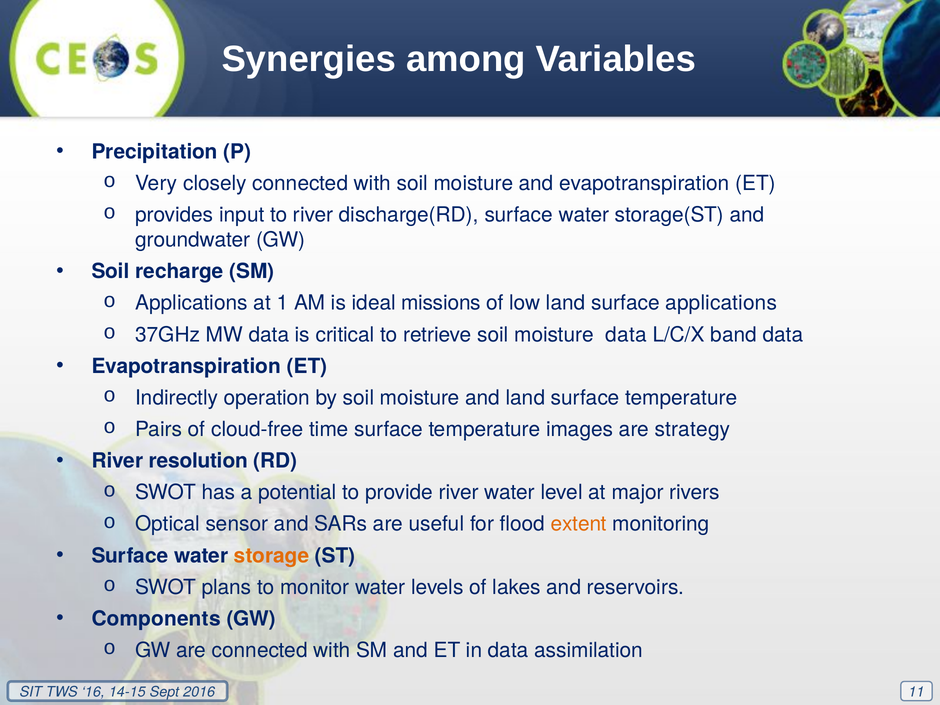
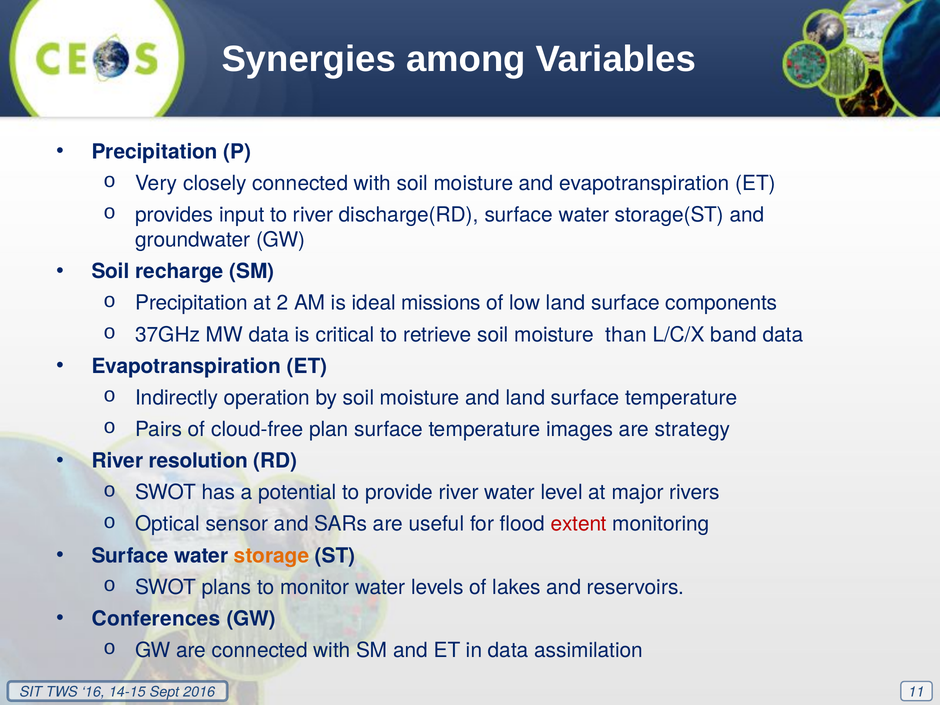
Applications at (192, 303): Applications -> Precipitation
1: 1 -> 2
surface applications: applications -> components
moisture data: data -> than
time: time -> plan
extent colour: orange -> red
Components: Components -> Conferences
